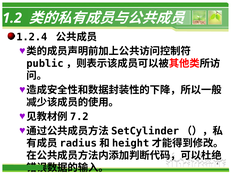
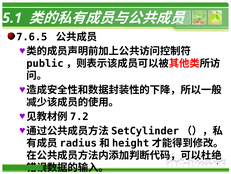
1.2: 1.2 -> 5.1
1.2.4: 1.2.4 -> 7.6.5
